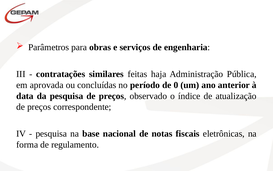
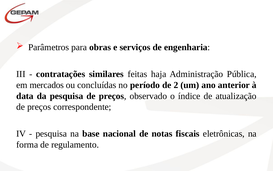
aprovada: aprovada -> mercados
0: 0 -> 2
